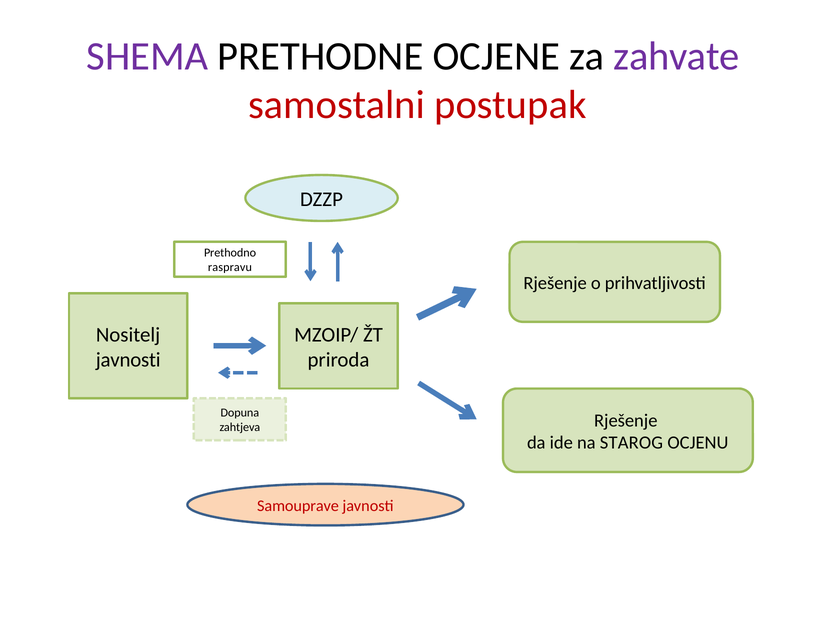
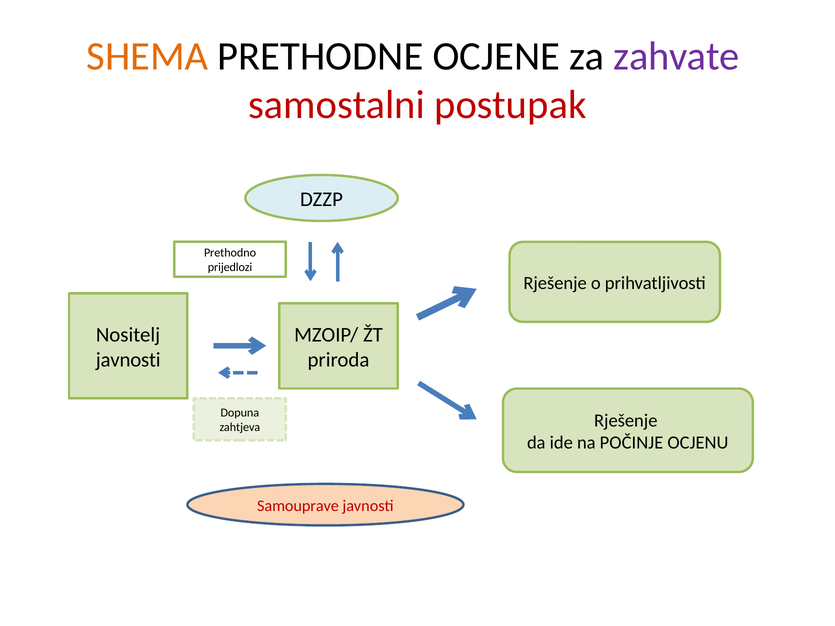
SHEMA colour: purple -> orange
raspravu: raspravu -> prijedlozi
STAROG: STAROG -> POČINJE
